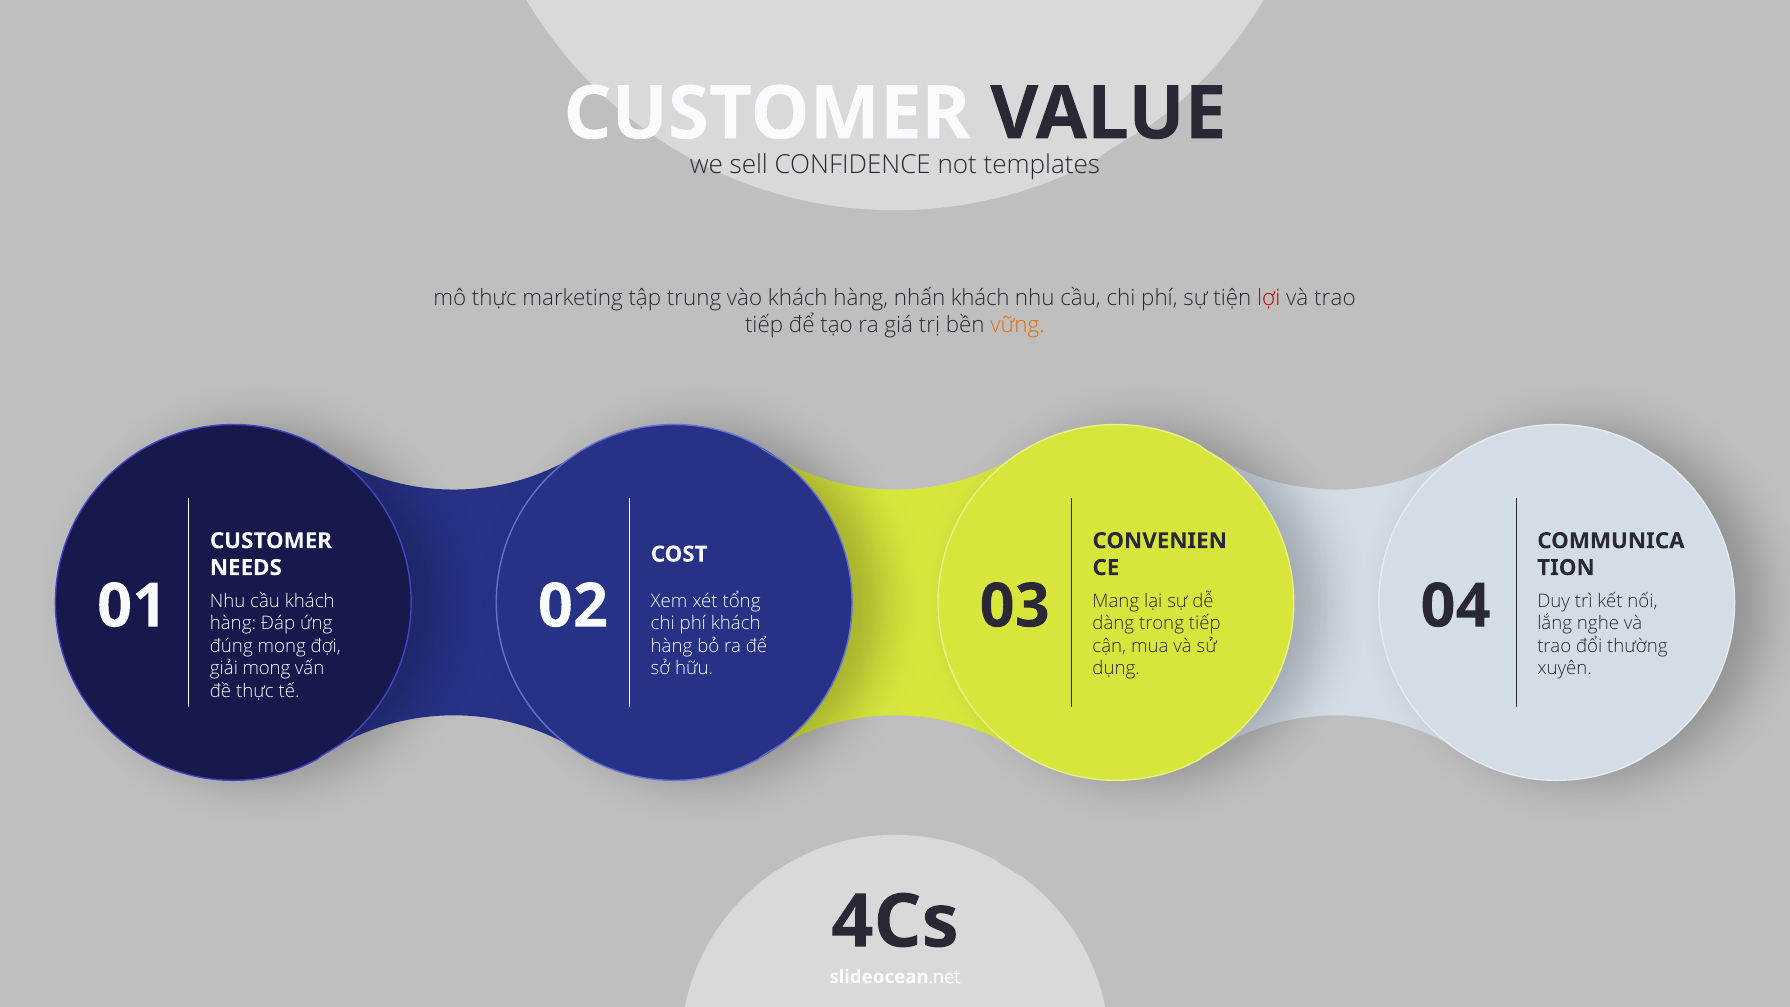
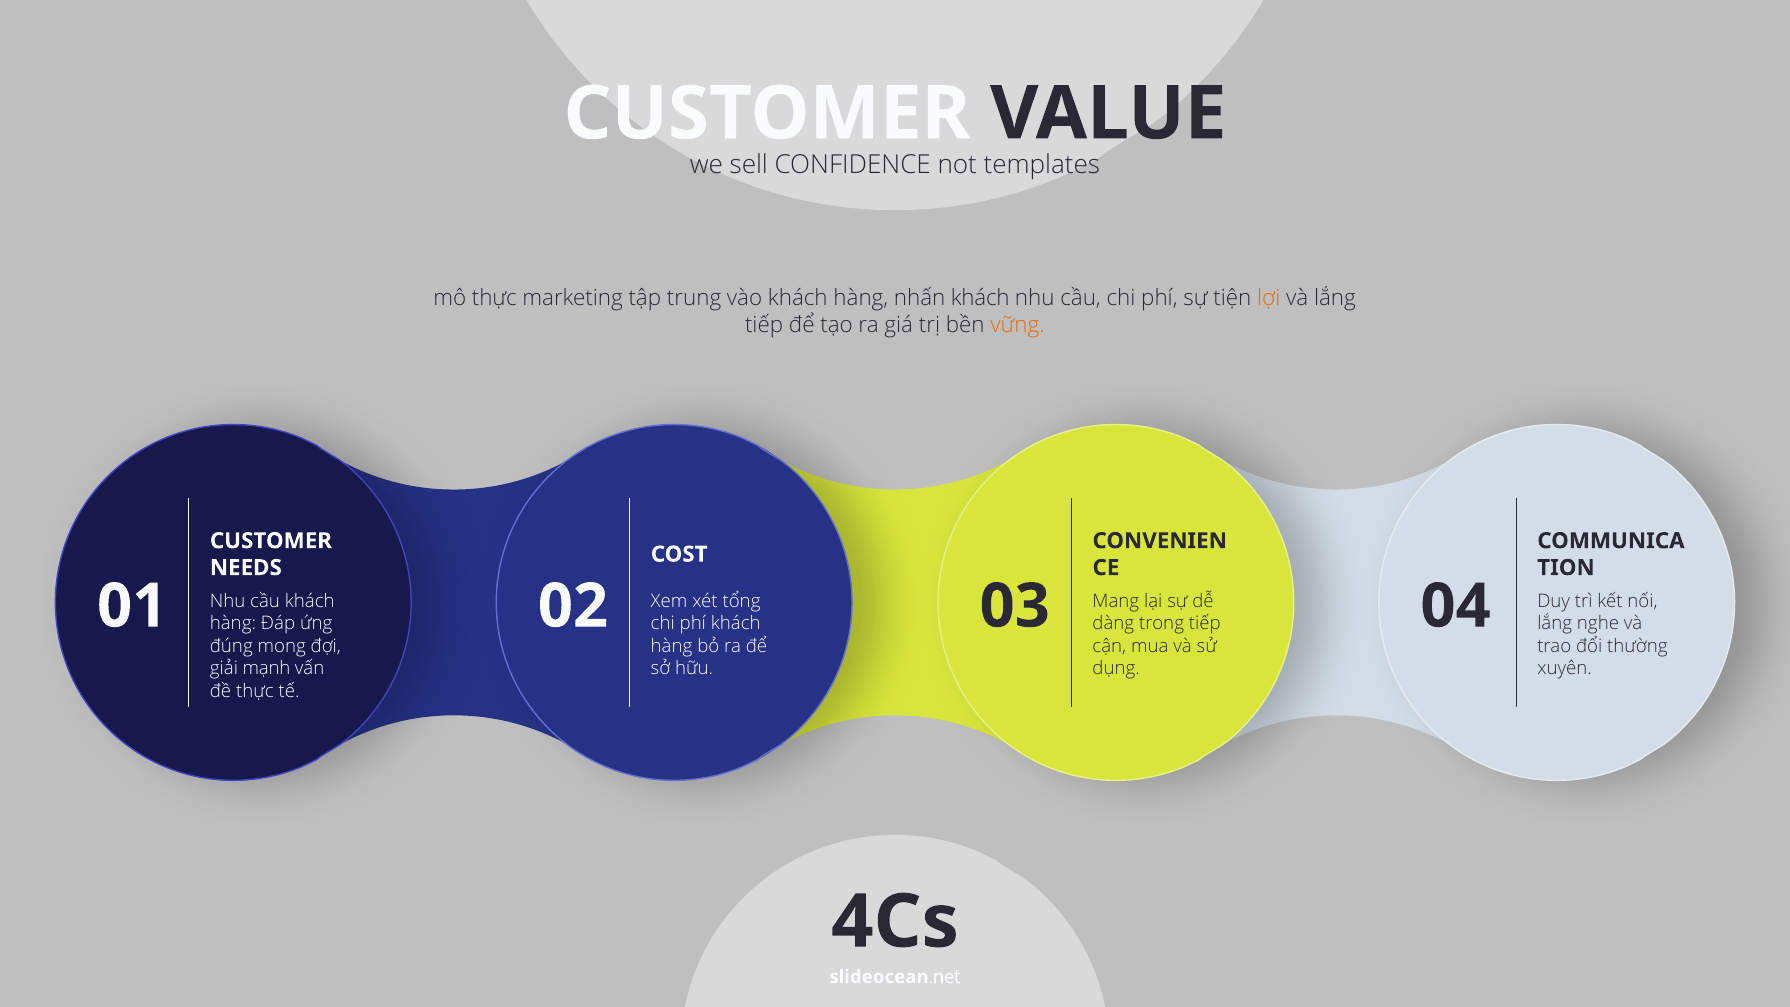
lợi colour: red -> orange
trao at (1335, 298): trao -> lắng
giải mong: mong -> mạnh
